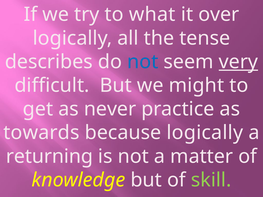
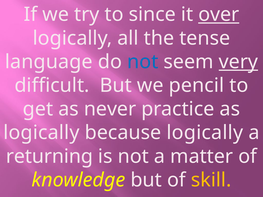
what: what -> since
over underline: none -> present
describes: describes -> language
might: might -> pencil
towards at (41, 133): towards -> logically
skill colour: light green -> yellow
